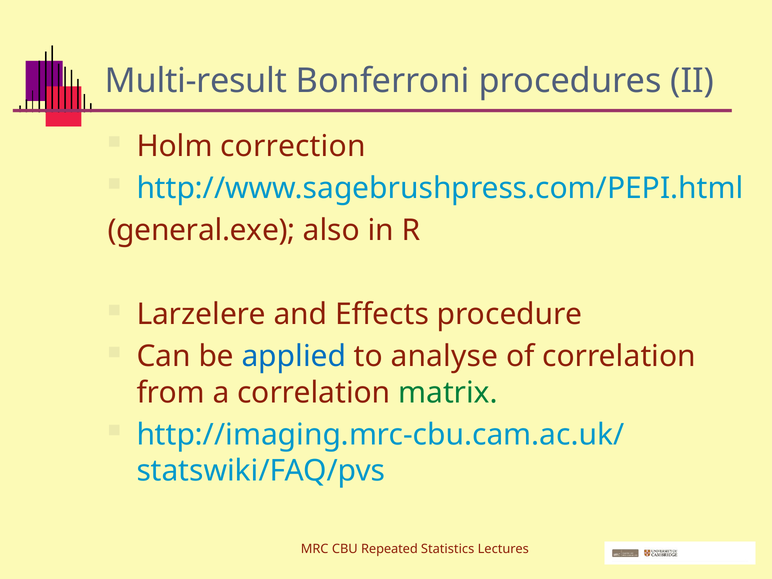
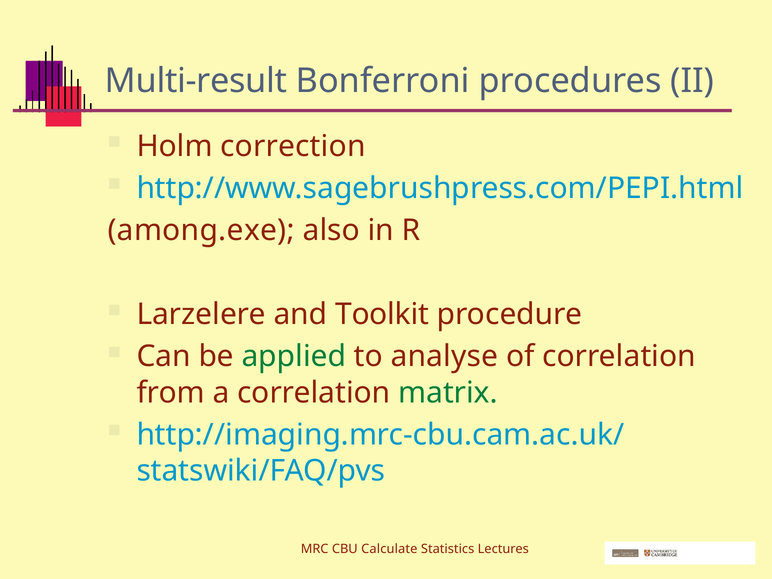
general.exe: general.exe -> among.exe
Effects: Effects -> Toolkit
applied colour: blue -> green
Repeated: Repeated -> Calculate
